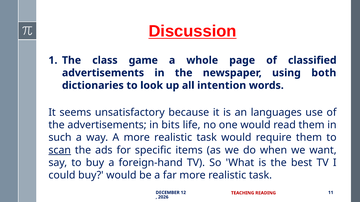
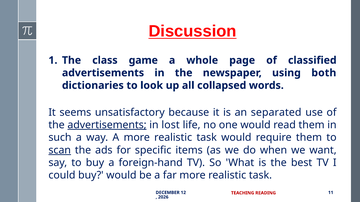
intention: intention -> collapsed
languages: languages -> separated
advertisements at (107, 125) underline: none -> present
bits: bits -> lost
